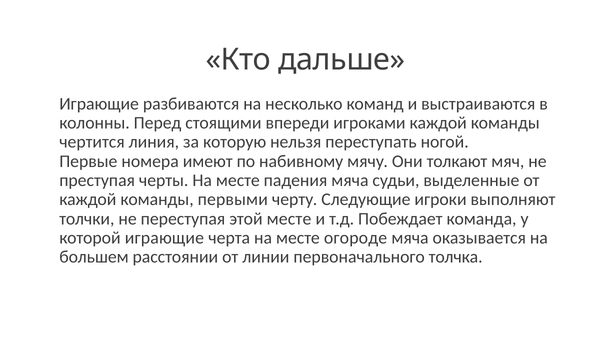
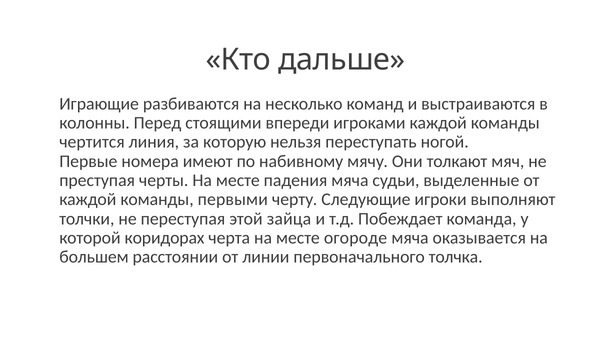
этой месте: месте -> зайца
которой играющие: играющие -> коридорах
